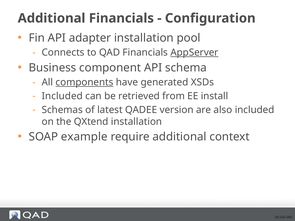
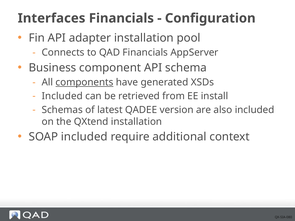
Additional at (52, 18): Additional -> Interfaces
AppServer underline: present -> none
SOAP example: example -> included
